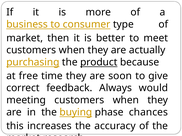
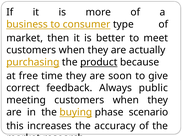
would: would -> public
chances: chances -> scenario
